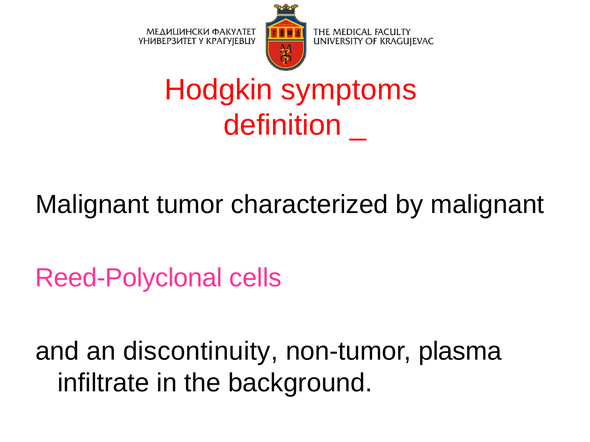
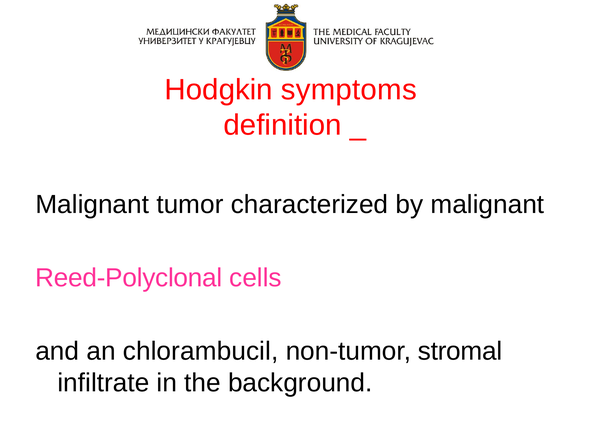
discontinuity: discontinuity -> chlorambucil
plasma: plasma -> stromal
